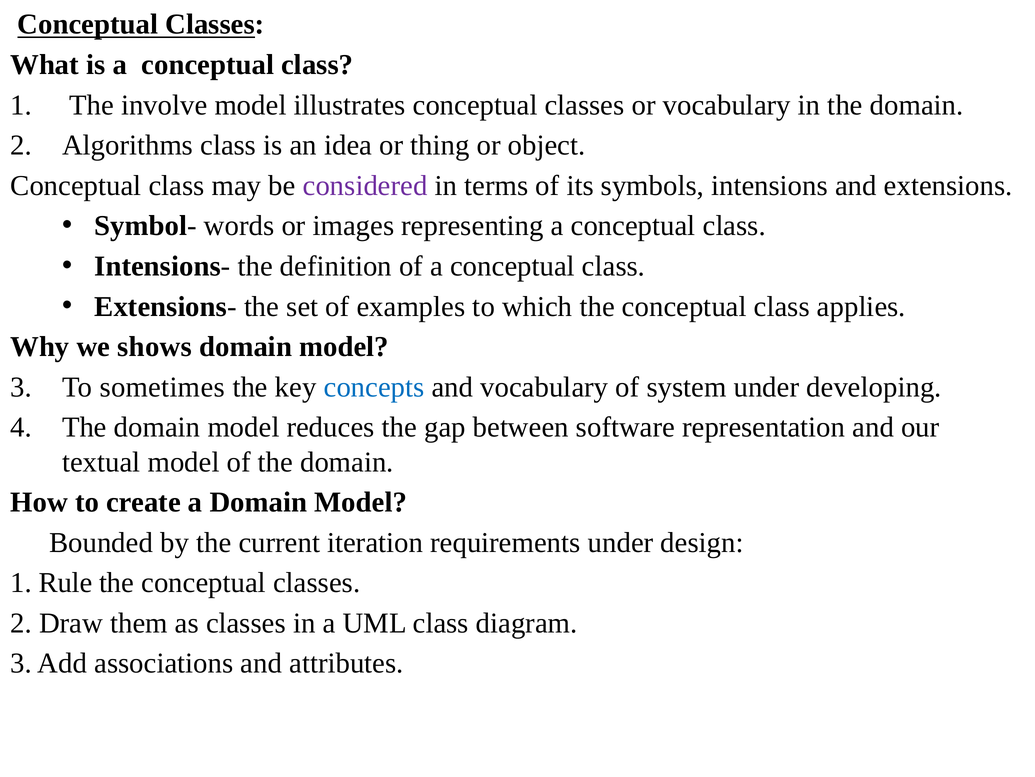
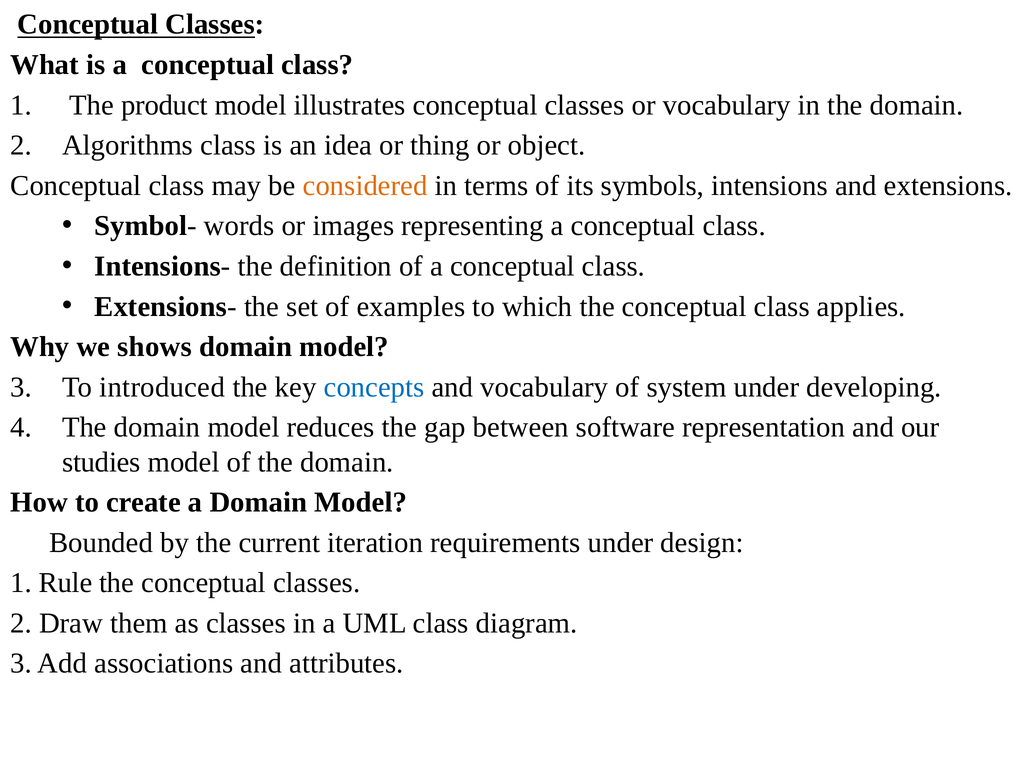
involve: involve -> product
considered colour: purple -> orange
sometimes: sometimes -> introduced
textual: textual -> studies
